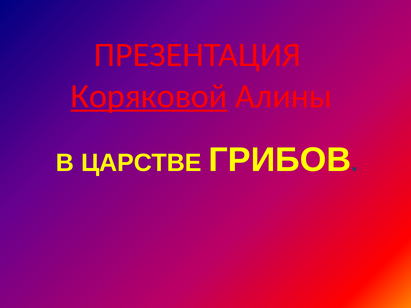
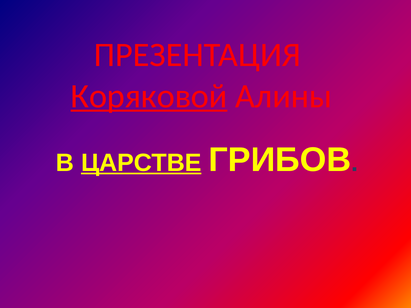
ЦАРСТВЕ underline: none -> present
